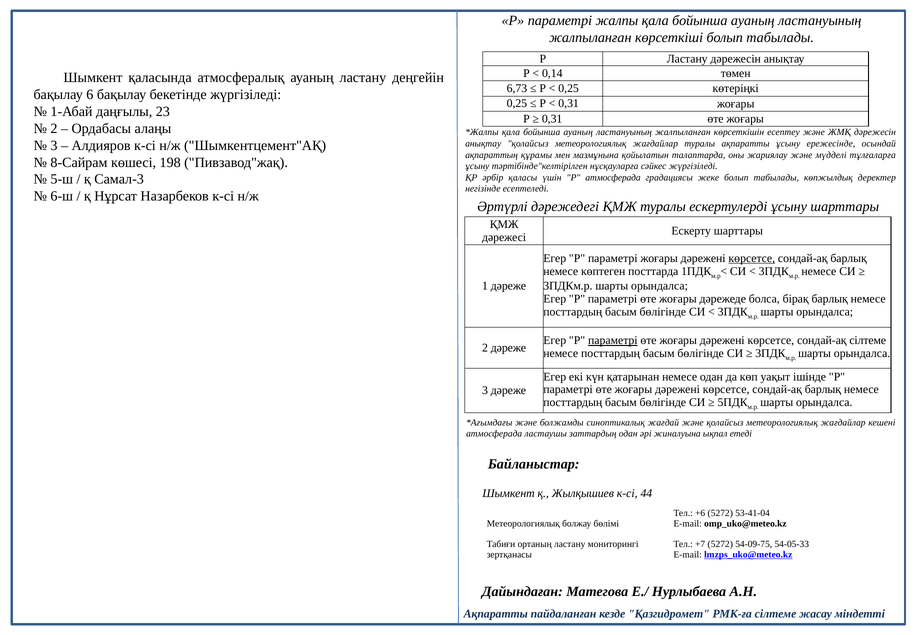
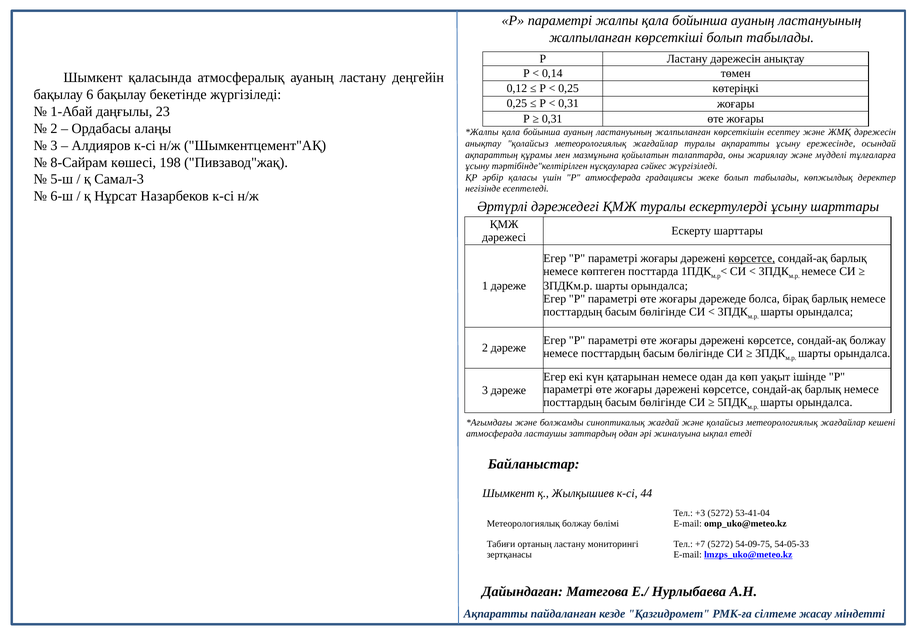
6,73: 6,73 -> 0,12
параметрі at (613, 340) underline: present -> none
сондай-ақ сілтеме: сілтеме -> болжау
+6: +6 -> +3
